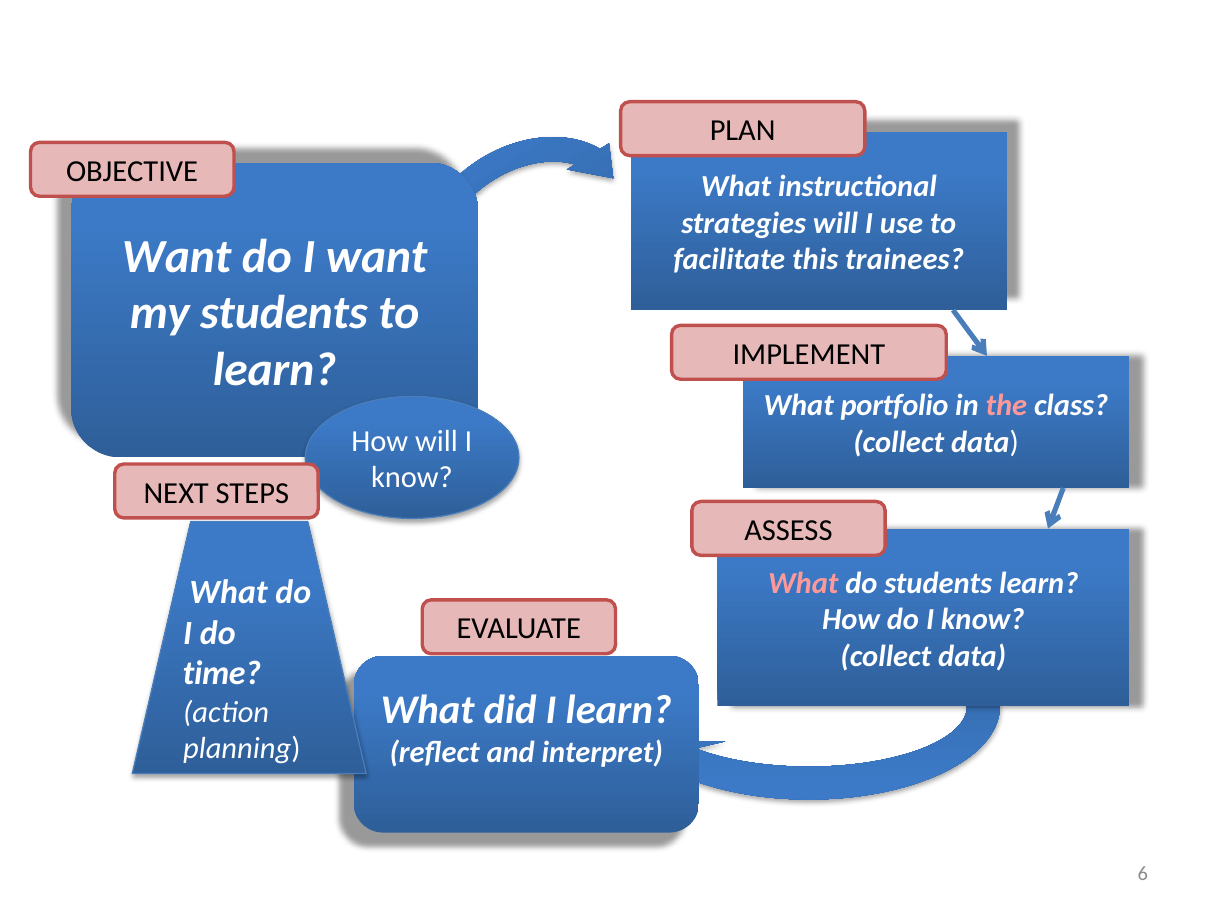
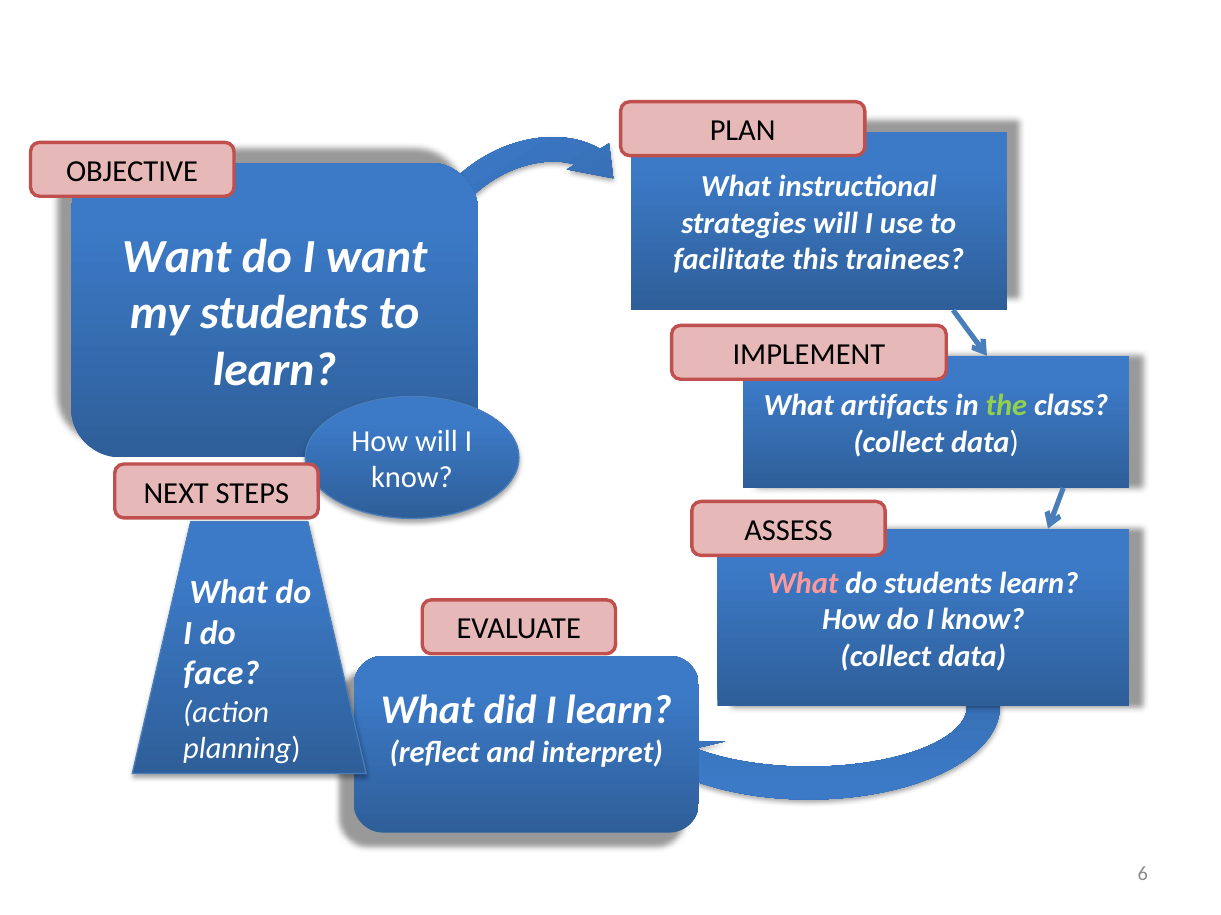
portfolio: portfolio -> artifacts
the colour: pink -> light green
time: time -> face
